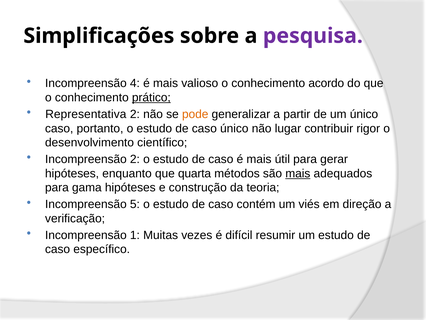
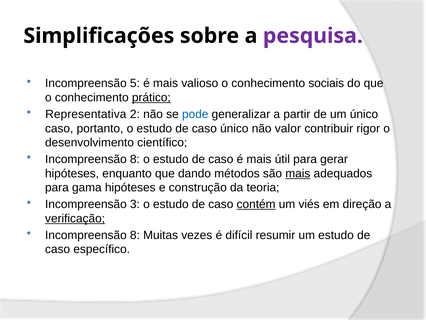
4: 4 -> 5
acordo: acordo -> sociais
pode colour: orange -> blue
lugar: lugar -> valor
2 at (135, 159): 2 -> 8
quarta: quarta -> dando
5: 5 -> 3
contém underline: none -> present
verificação underline: none -> present
1 at (135, 235): 1 -> 8
